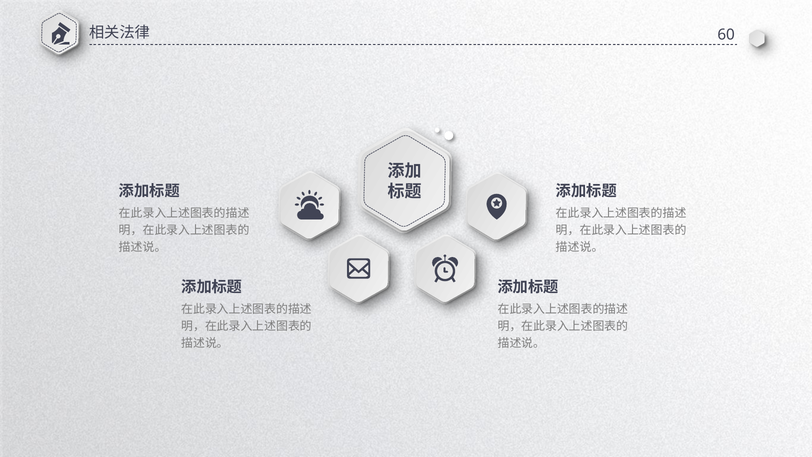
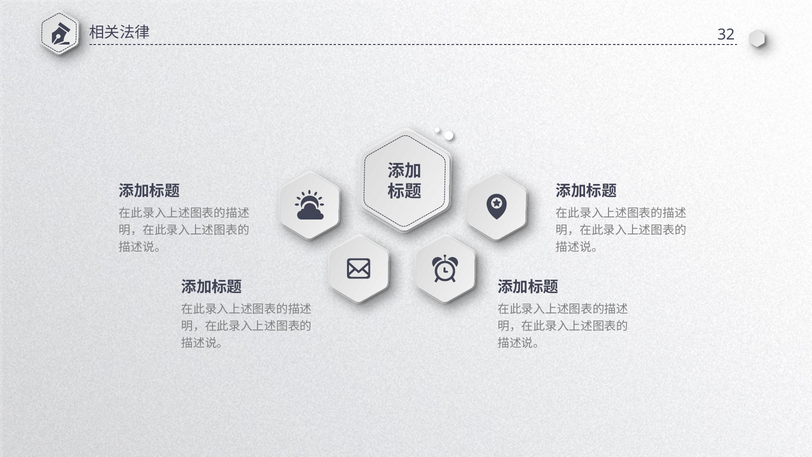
60: 60 -> 32
